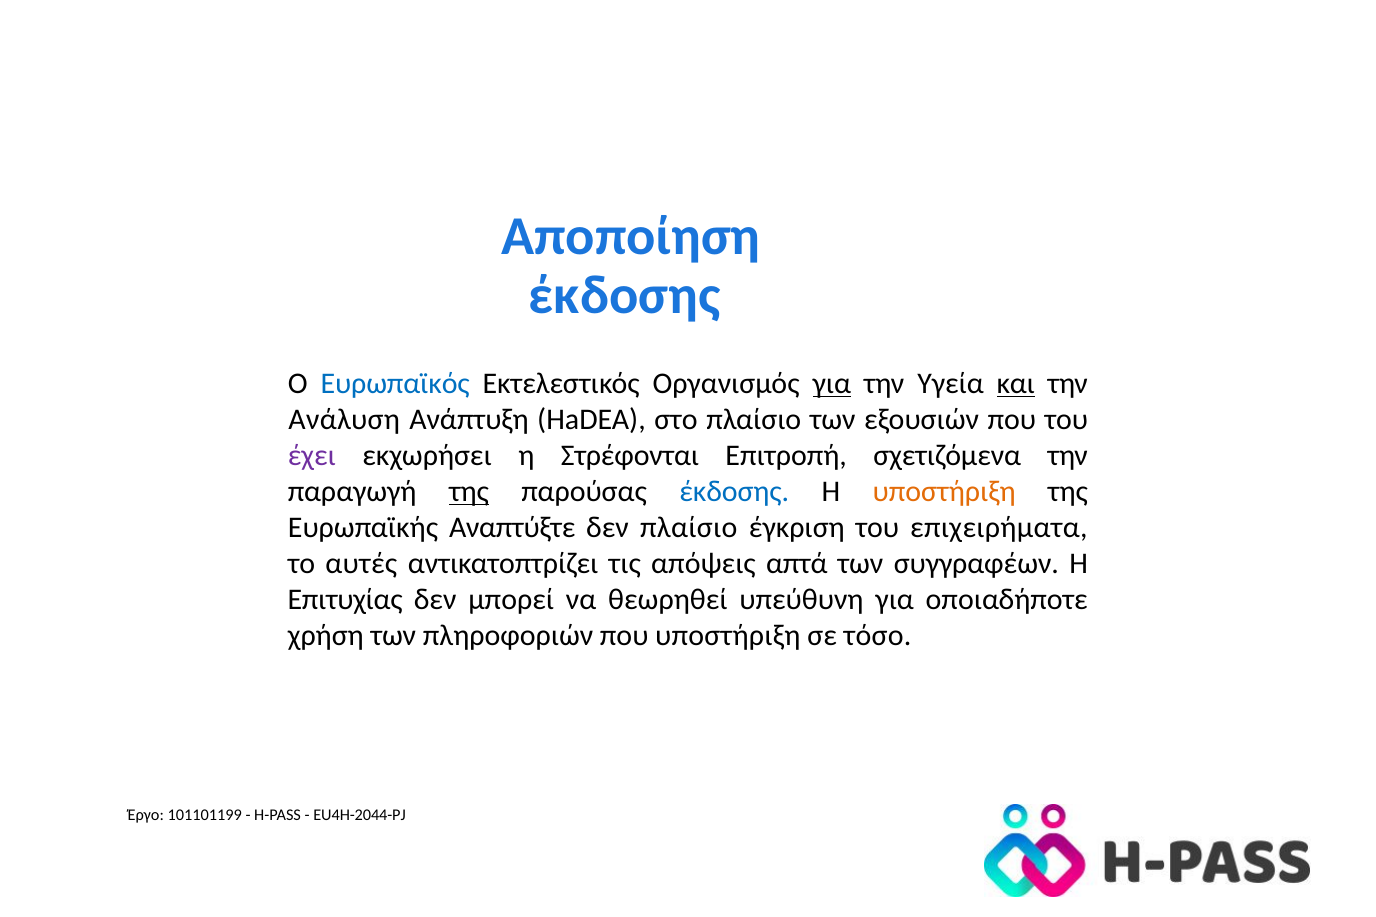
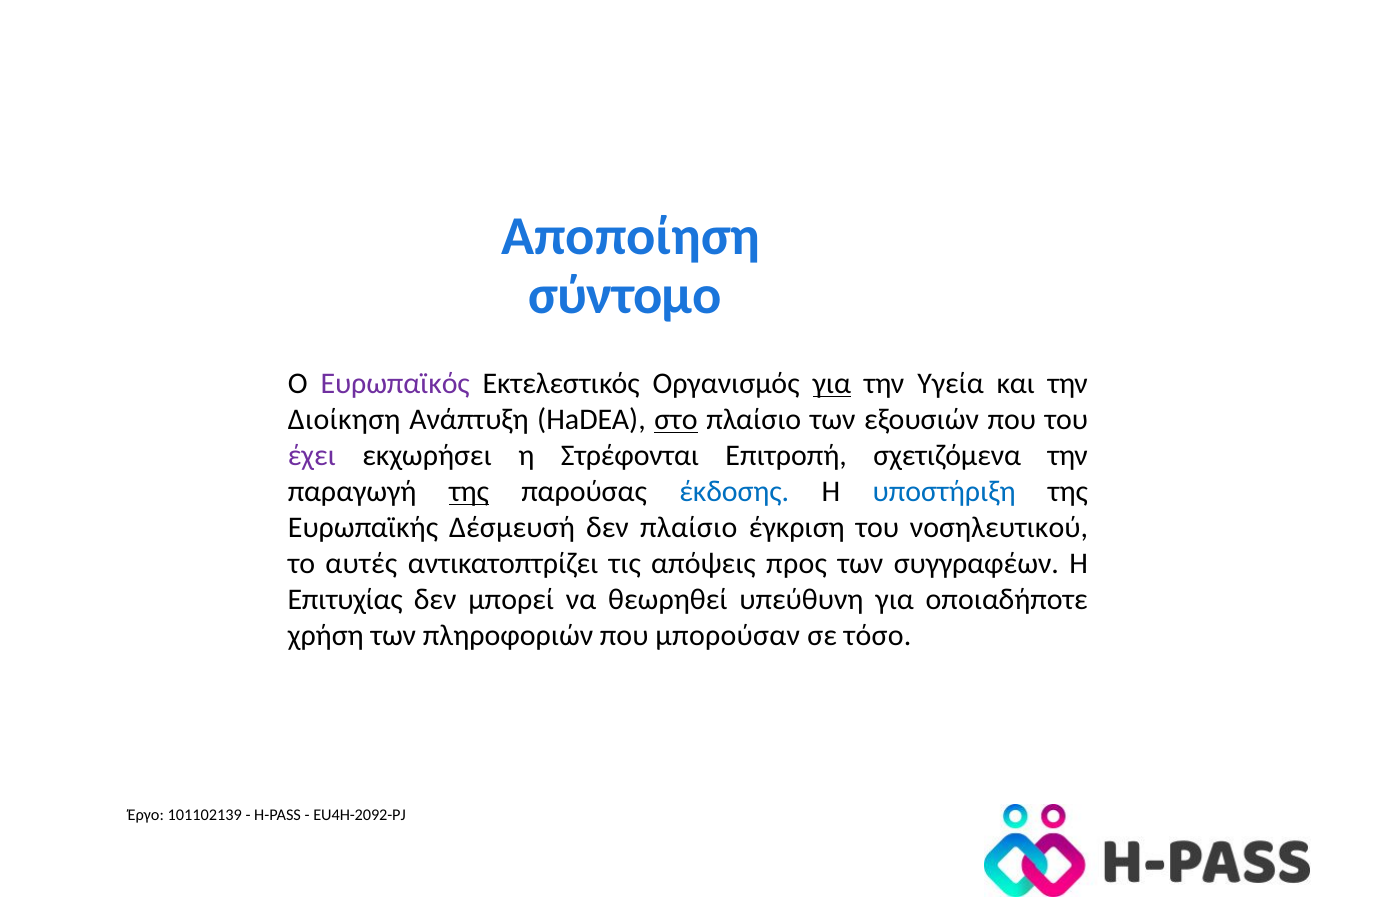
έκδοσης at (625, 295): έκδοσης -> σύντομο
Ευρωπαϊκός colour: blue -> purple
και underline: present -> none
Ανάλυση: Ανάλυση -> Διοίκηση
στο underline: none -> present
υποστήριξη at (944, 492) colour: orange -> blue
Αναπτύξτε: Αναπτύξτε -> Δέσμευσή
επιχειρήματα: επιχειρήματα -> νοσηλευτικού
απτά: απτά -> προς
που υποστήριξη: υποστήριξη -> μπορούσαν
101101199: 101101199 -> 101102139
EU4H-2044-PJ: EU4H-2044-PJ -> EU4H-2092-PJ
